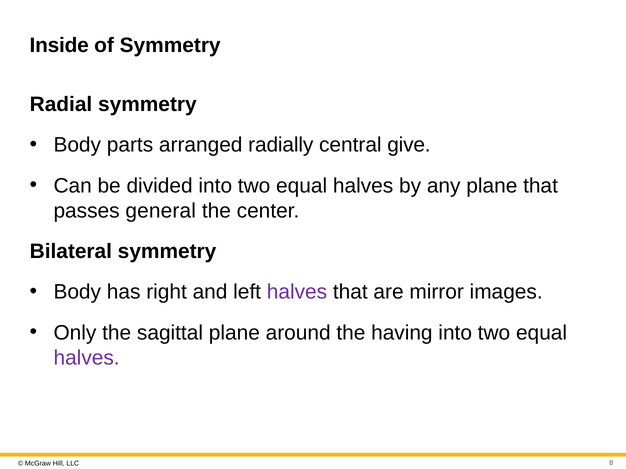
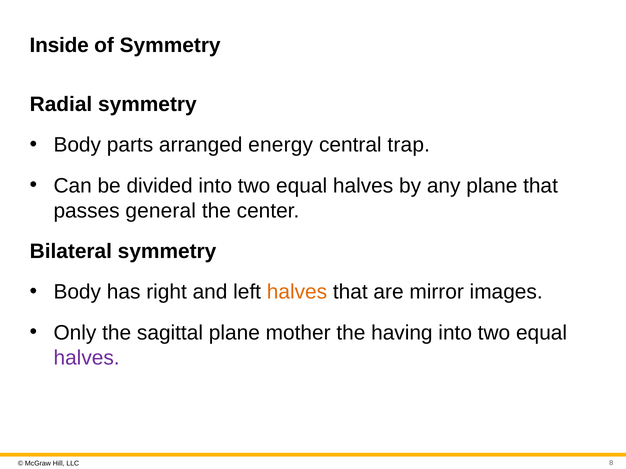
radially: radially -> energy
give: give -> trap
halves at (297, 292) colour: purple -> orange
around: around -> mother
